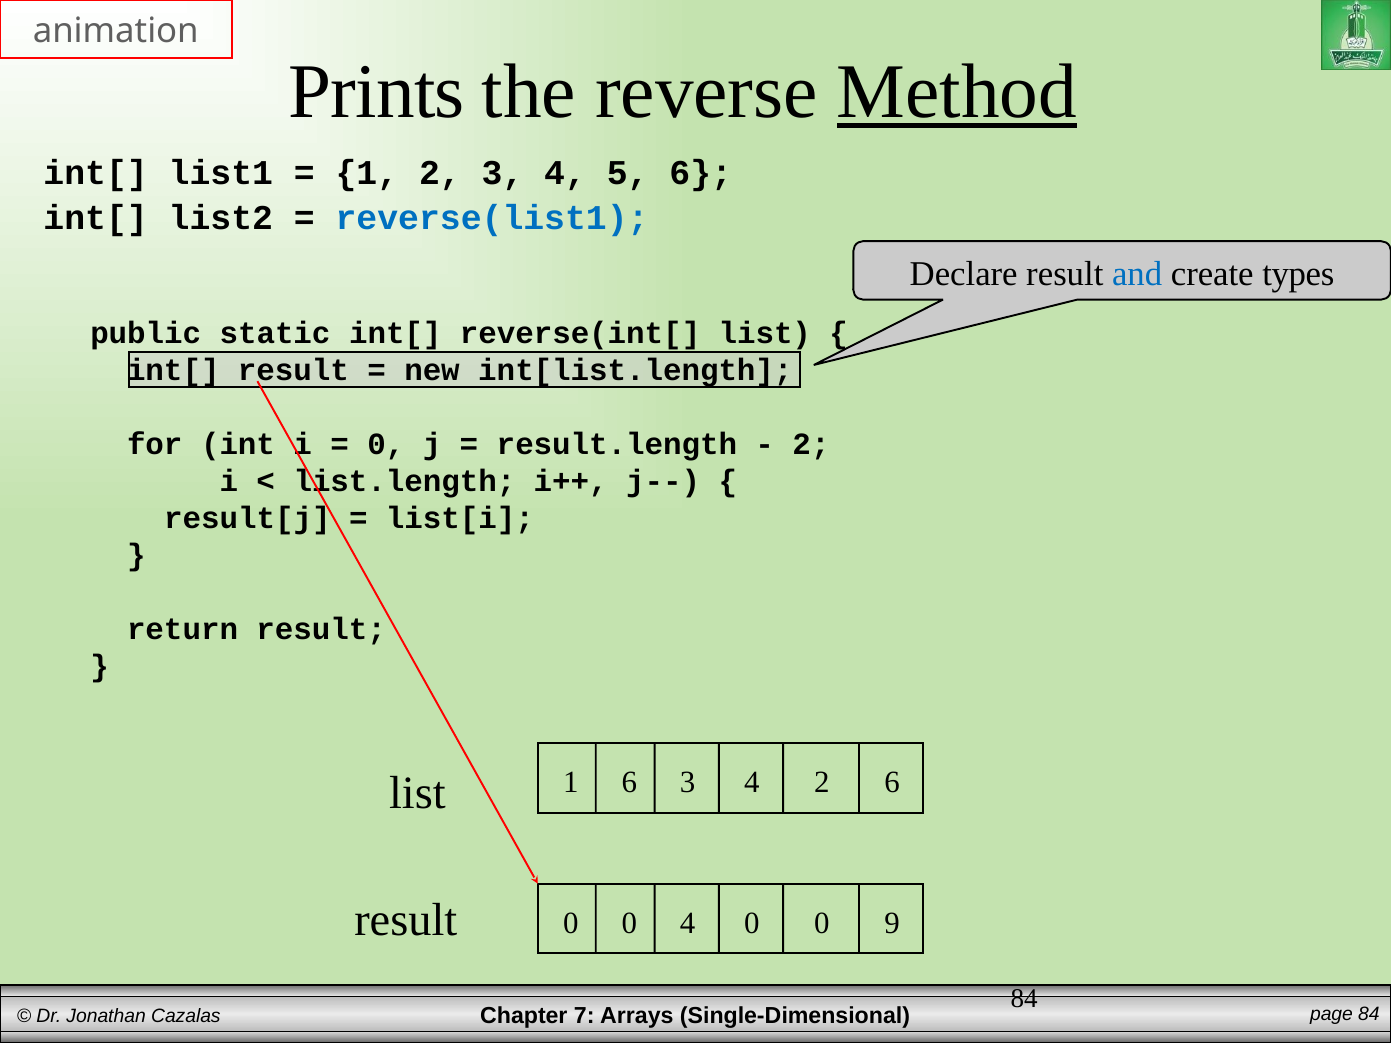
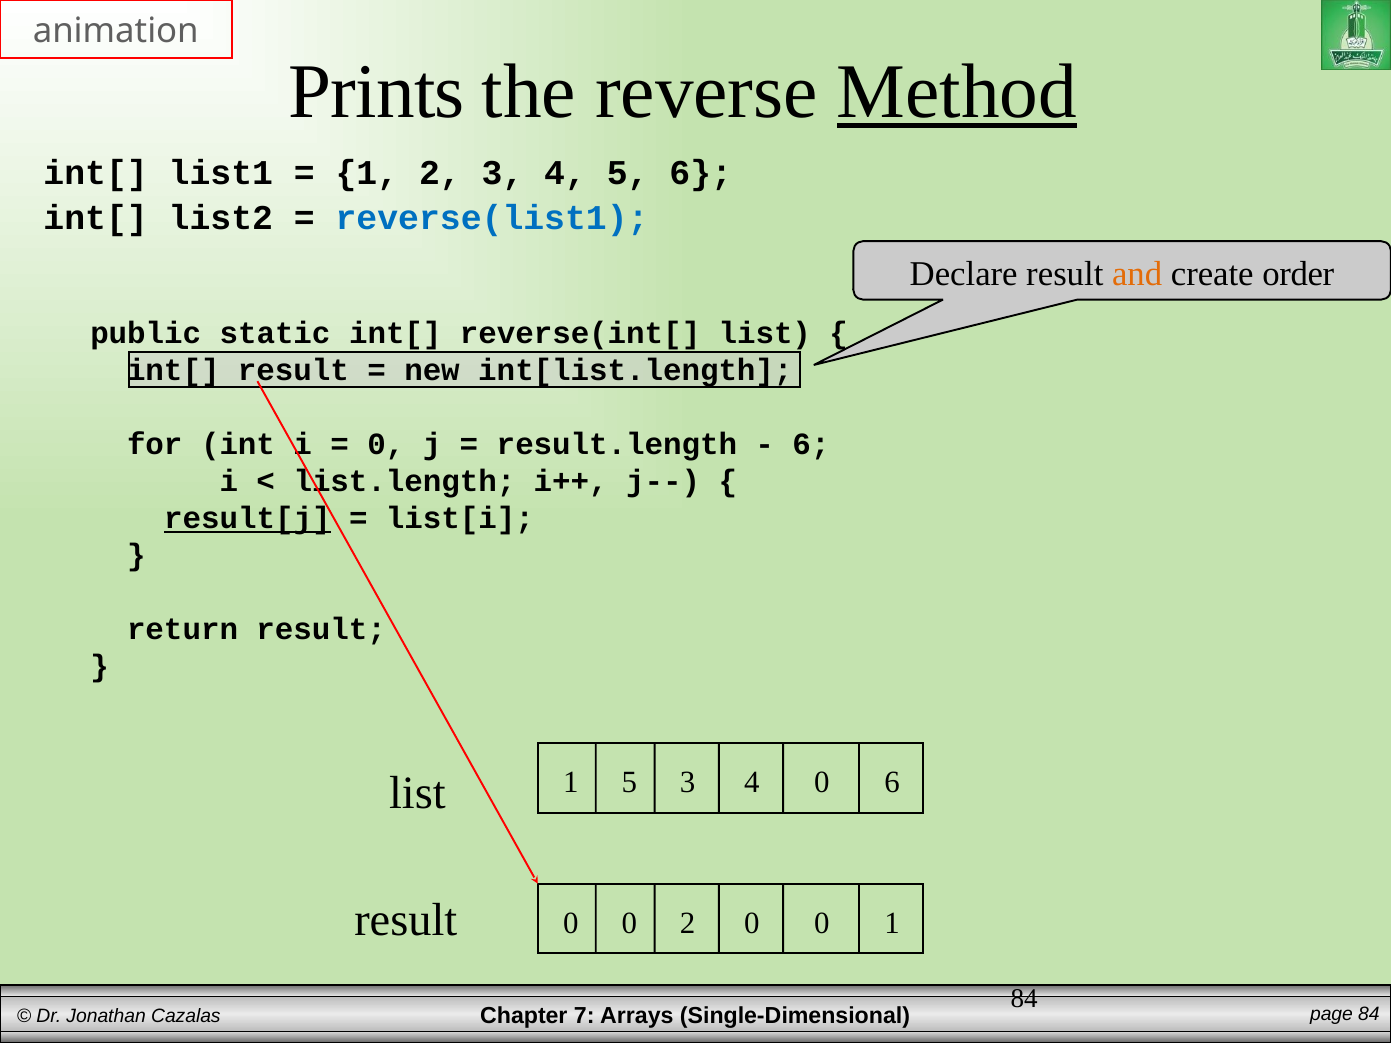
and colour: blue -> orange
types: types -> order
2 at (811, 444): 2 -> 6
result[j underline: none -> present
1 6: 6 -> 5
4 2: 2 -> 0
0 4: 4 -> 2
0 9: 9 -> 1
